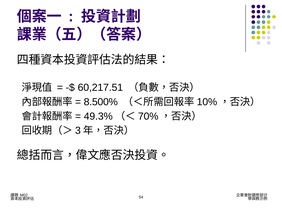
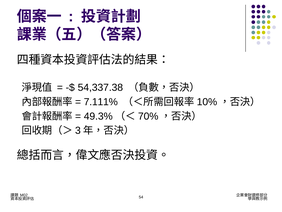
60,217.51: 60,217.51 -> 54,337.38
8.500%: 8.500% -> 7.111%
